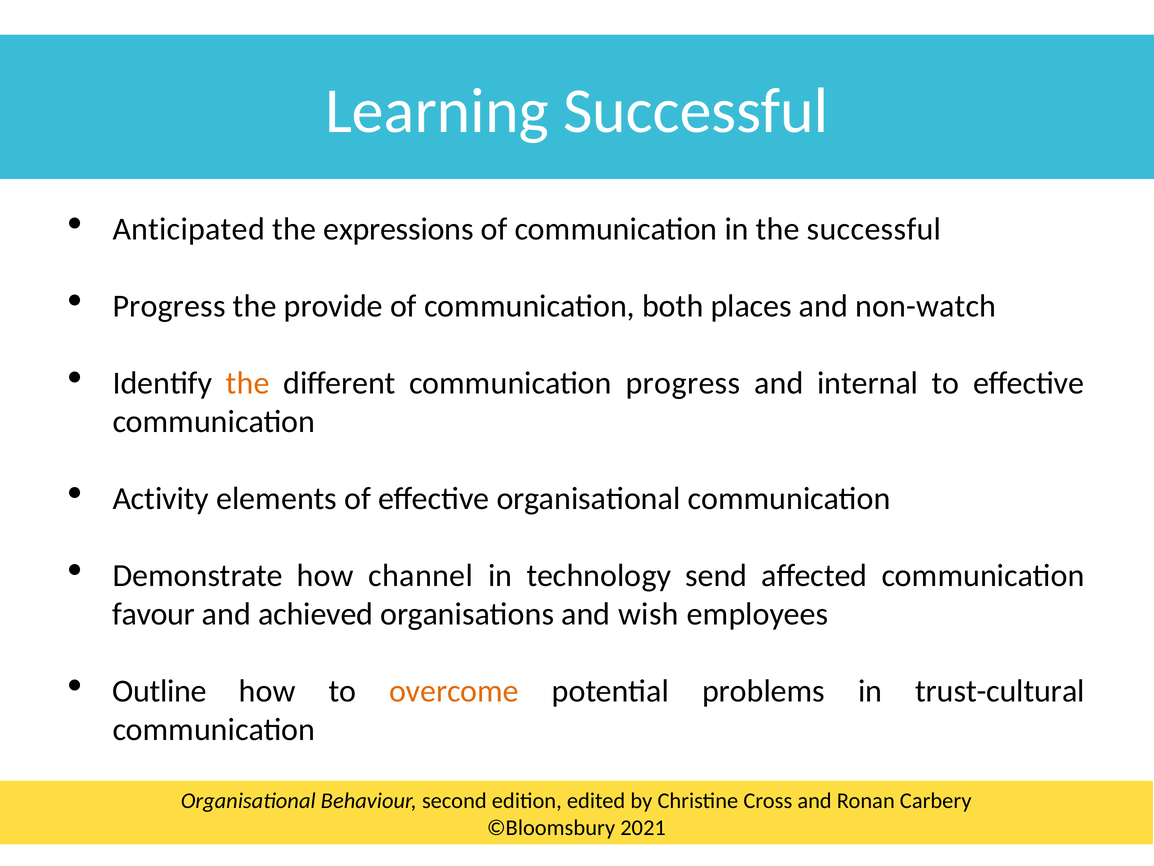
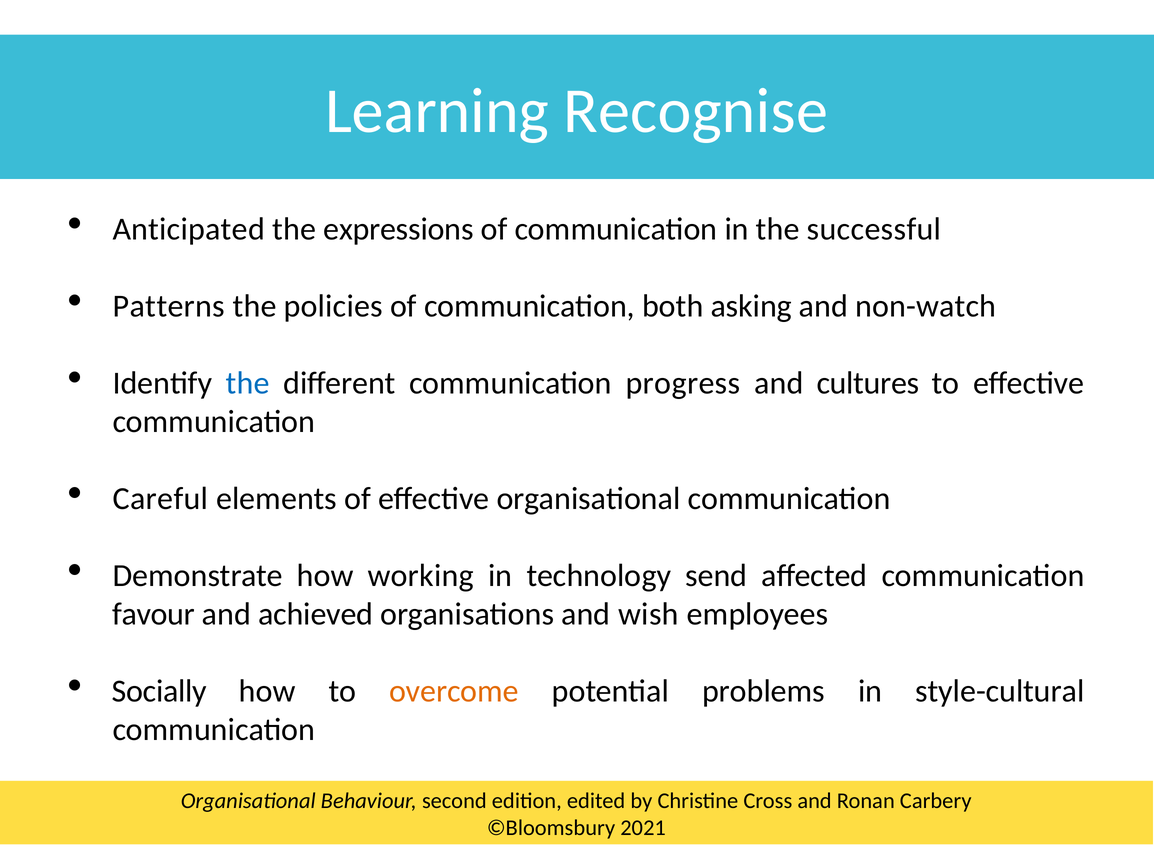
Learning Successful: Successful -> Recognise
Progress at (169, 306): Progress -> Patterns
provide: provide -> policies
places: places -> asking
the at (248, 383) colour: orange -> blue
internal: internal -> cultures
Activity: Activity -> Careful
channel: channel -> working
Outline: Outline -> Socially
trust-cultural: trust-cultural -> style-cultural
